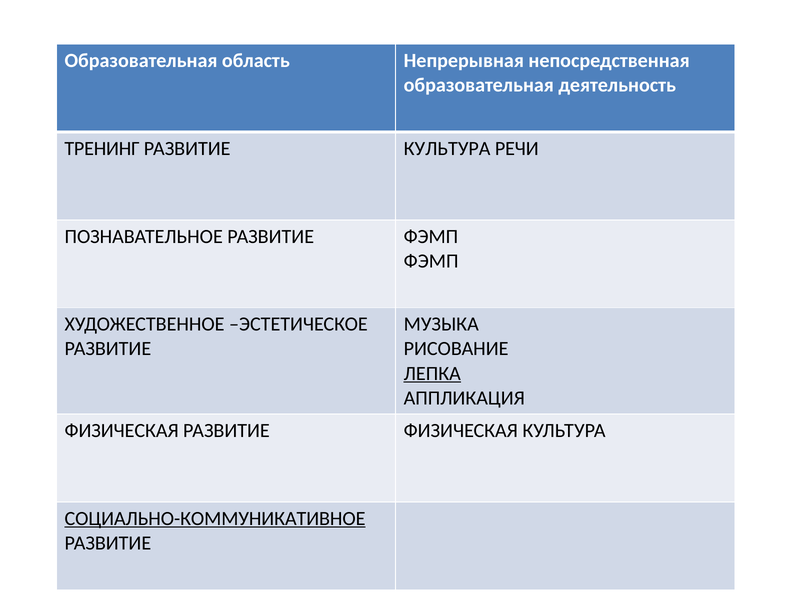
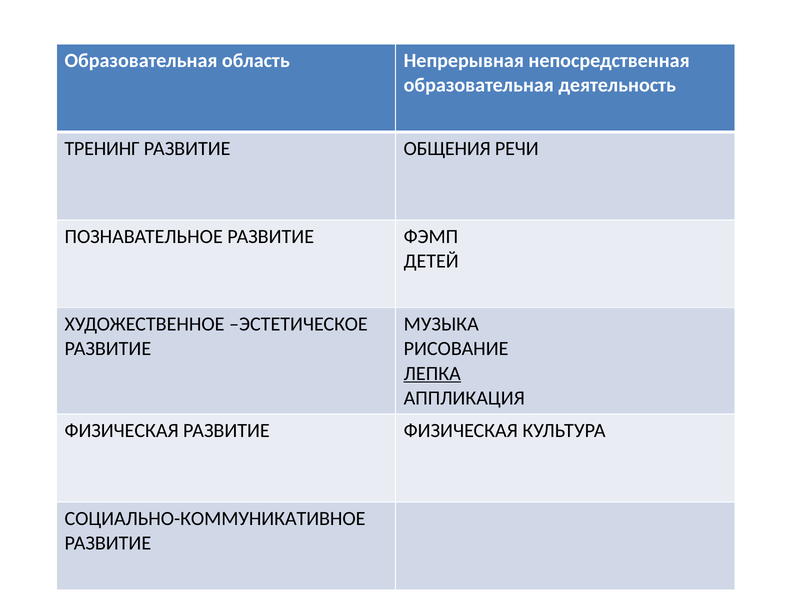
РАЗВИТИЕ КУЛЬТУРА: КУЛЬТУРА -> ОБЩЕНИЯ
ФЭМП at (431, 261): ФЭМП -> ДЕТЕЙ
СОЦИАЛЬНО-КОММУНИКАТИВНОЕ underline: present -> none
